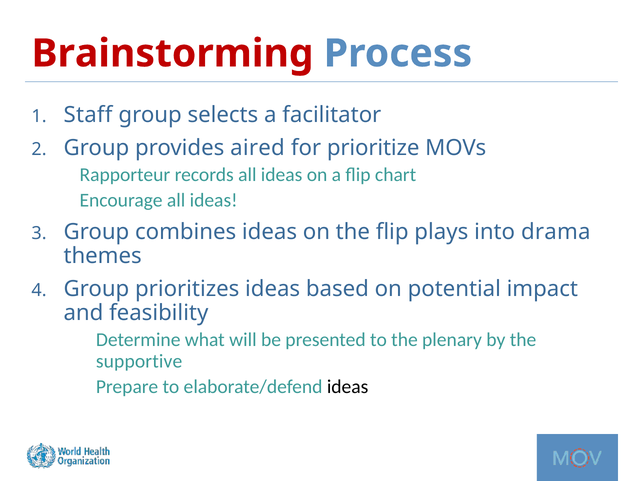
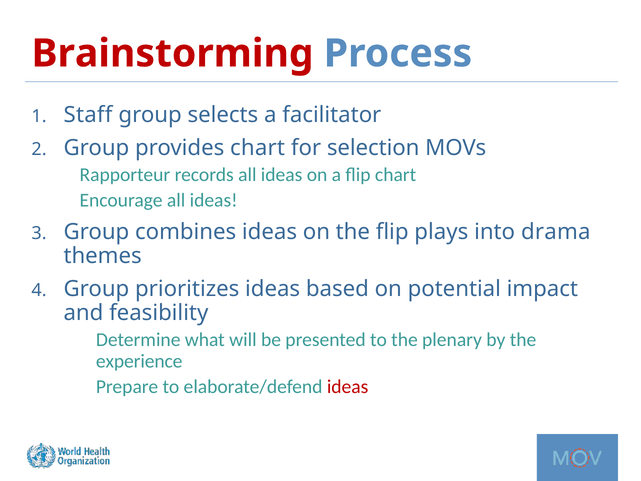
provides aired: aired -> chart
prioritize: prioritize -> selection
supportive: supportive -> experience
ideas at (348, 387) colour: black -> red
